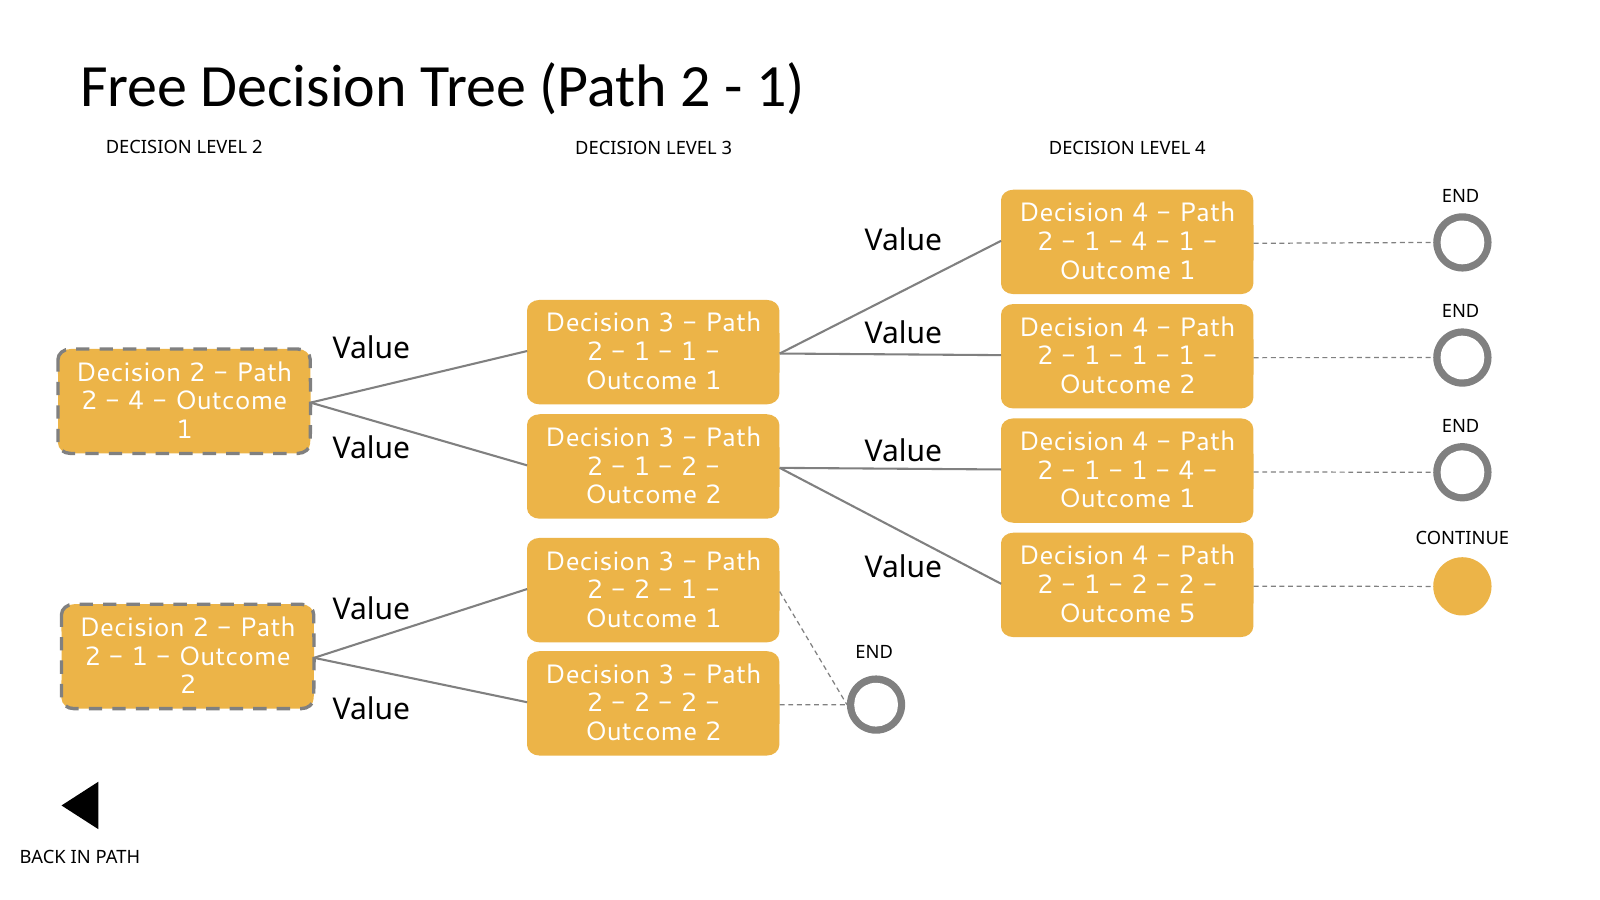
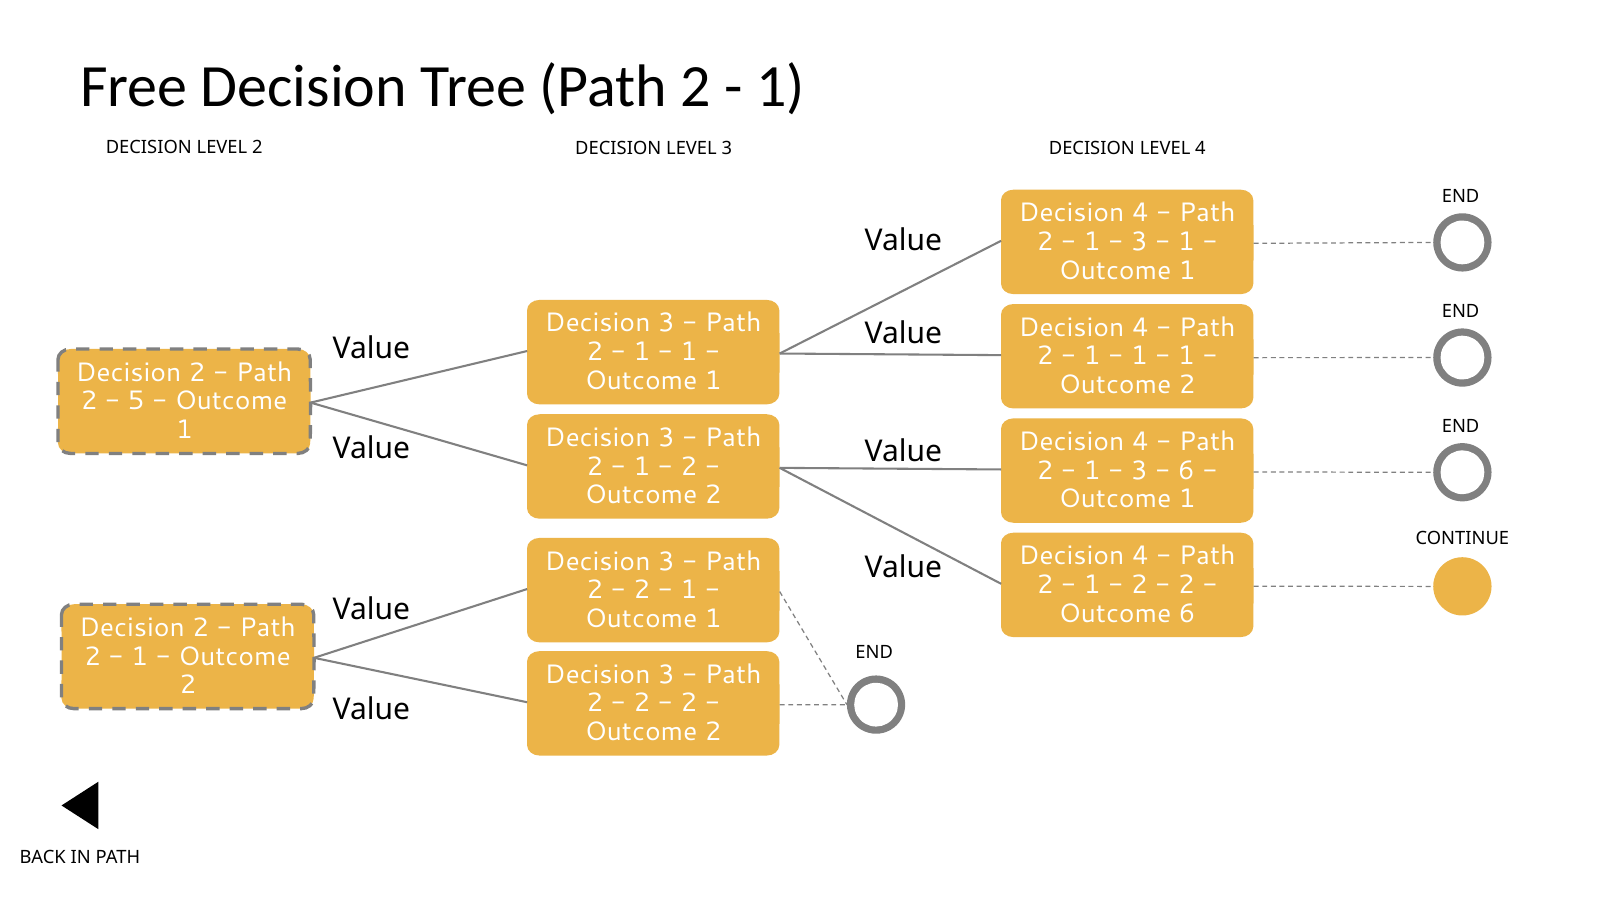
4 at (1139, 242): 4 -> 3
4 at (136, 401): 4 -> 5
1 at (1139, 471): 1 -> 3
4 at (1186, 471): 4 -> 6
Outcome 5: 5 -> 6
